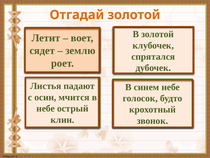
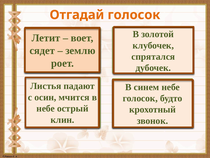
Отгадай золотой: золотой -> голосок
